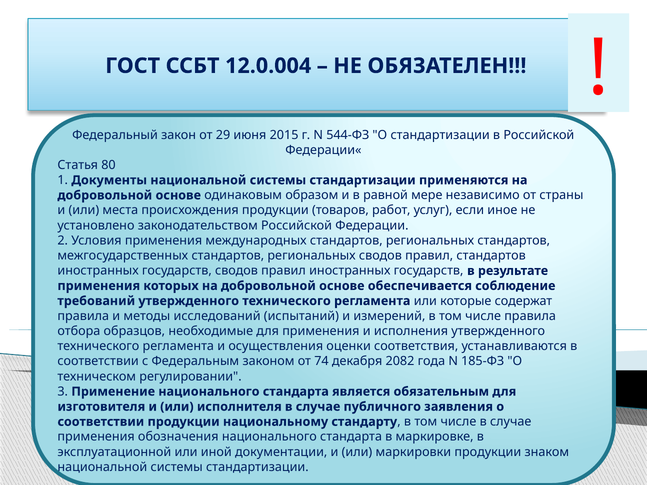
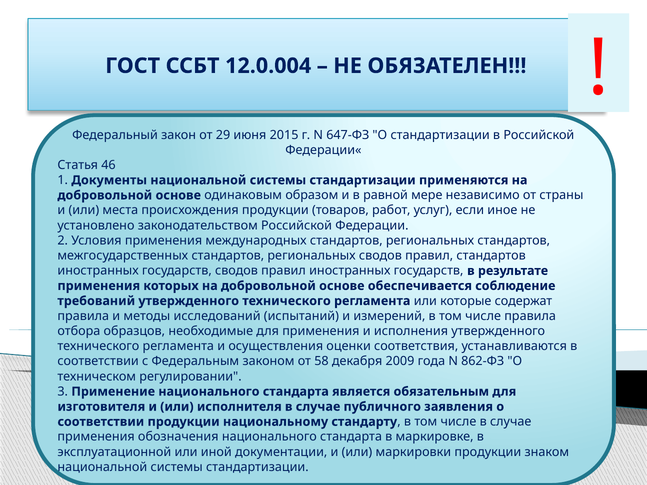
544-ФЗ: 544-ФЗ -> 647-ФЗ
80: 80 -> 46
74: 74 -> 58
2082: 2082 -> 2009
185-ФЗ: 185-ФЗ -> 862-ФЗ
